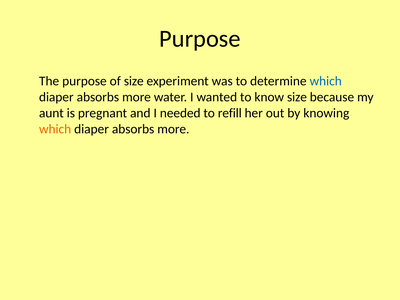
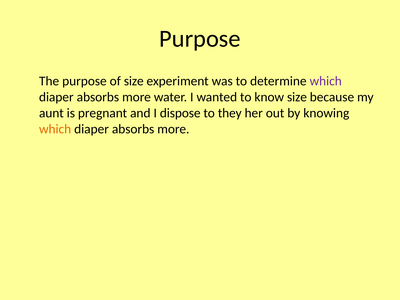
which at (326, 81) colour: blue -> purple
needed: needed -> dispose
refill: refill -> they
